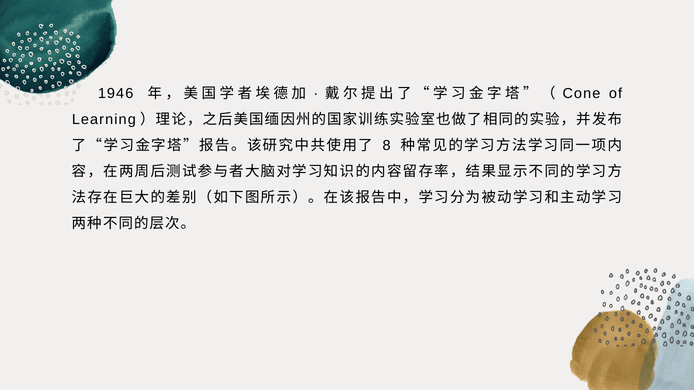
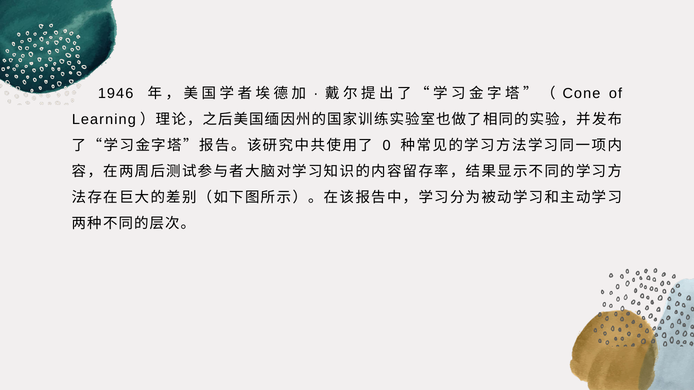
8: 8 -> 0
